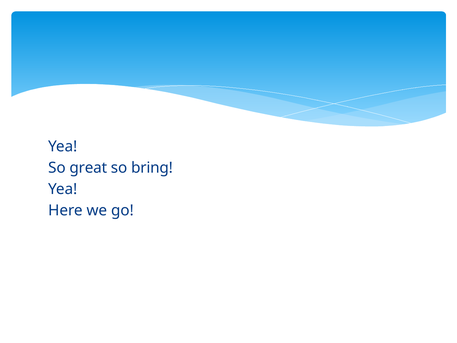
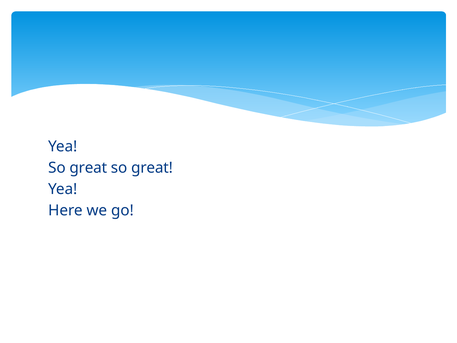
bring at (152, 168): bring -> great
